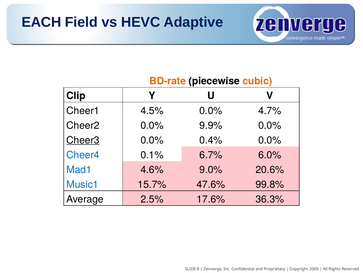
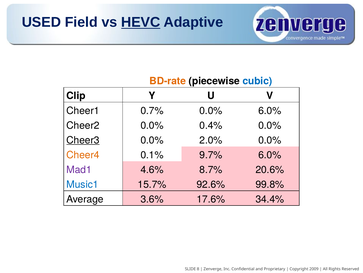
EACH: EACH -> USED
HEVC underline: none -> present
cubic colour: orange -> blue
4.5%: 4.5% -> 0.7%
0.0% 4.7%: 4.7% -> 6.0%
9.9%: 9.9% -> 0.4%
0.4%: 0.4% -> 2.0%
Cheer4 colour: blue -> orange
6.7%: 6.7% -> 9.7%
Mad1 colour: blue -> purple
9.0%: 9.0% -> 8.7%
47.6%: 47.6% -> 92.6%
2.5%: 2.5% -> 3.6%
36.3%: 36.3% -> 34.4%
